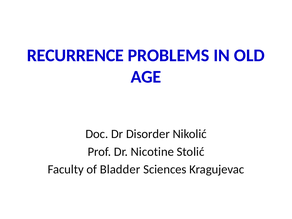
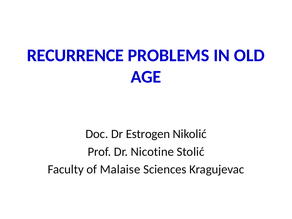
Disorder: Disorder -> Estrogen
Bladder: Bladder -> Malaise
